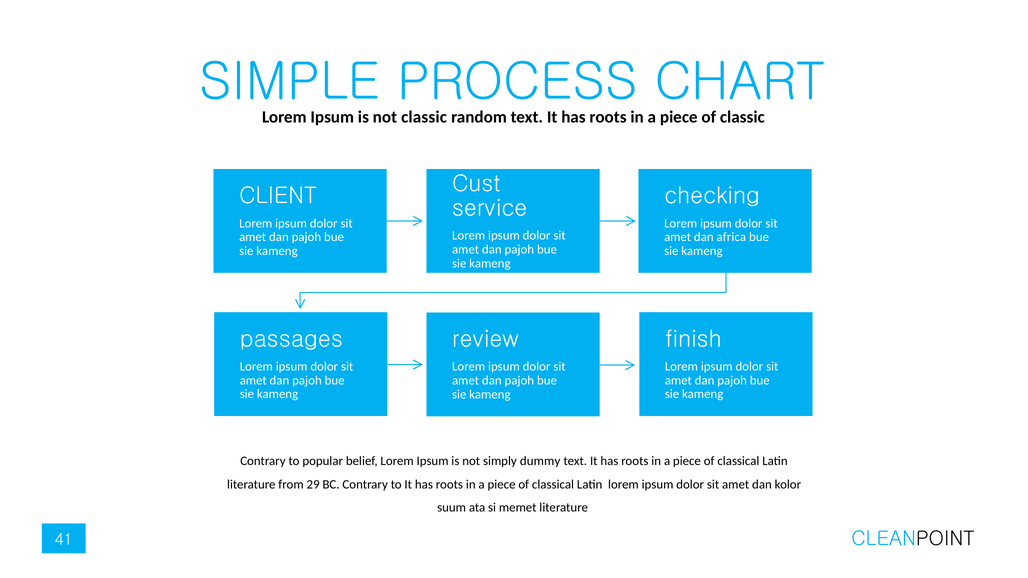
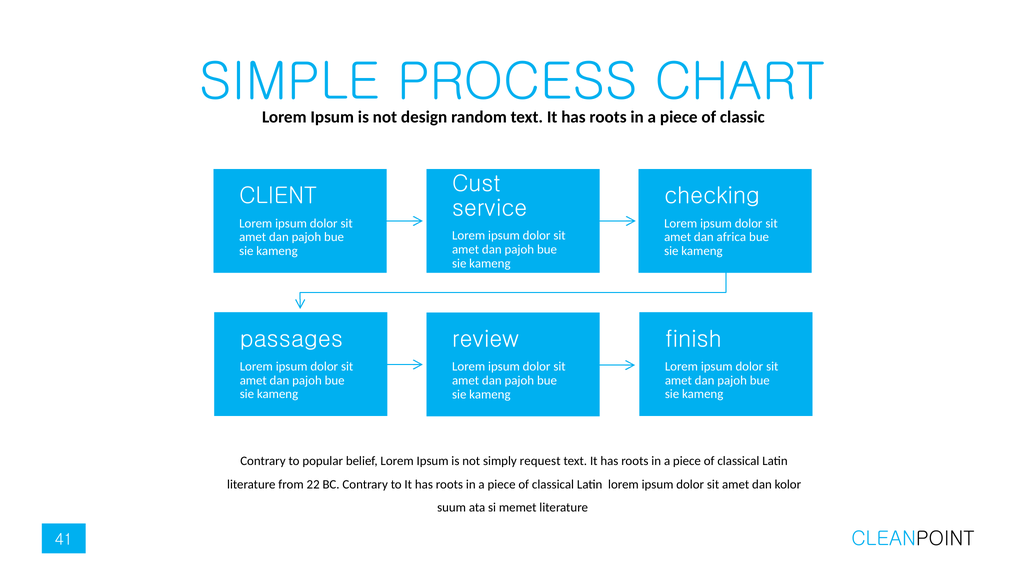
not classic: classic -> design
dummy: dummy -> request
29: 29 -> 22
